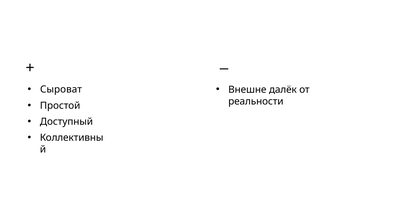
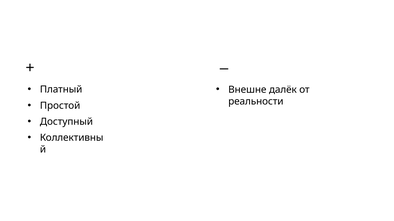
Сыроват: Сыроват -> Платный
